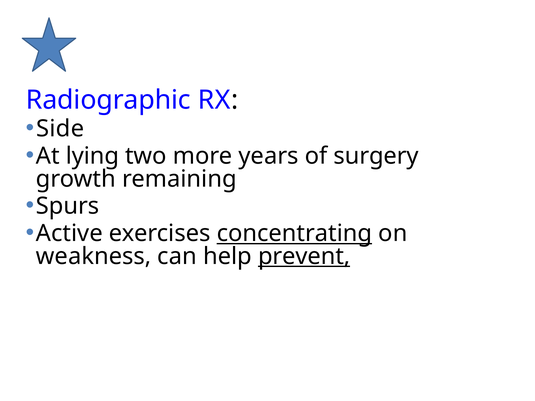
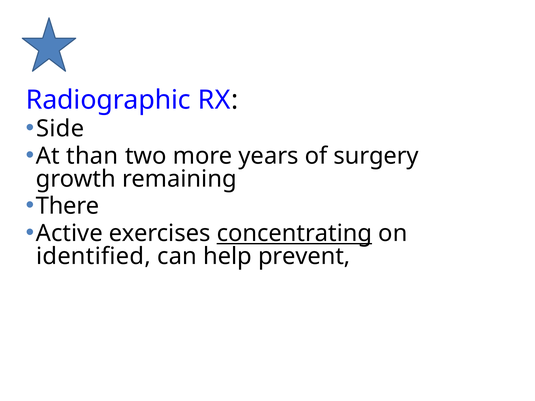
lying: lying -> than
Spurs: Spurs -> There
weakness: weakness -> identified
prevent underline: present -> none
